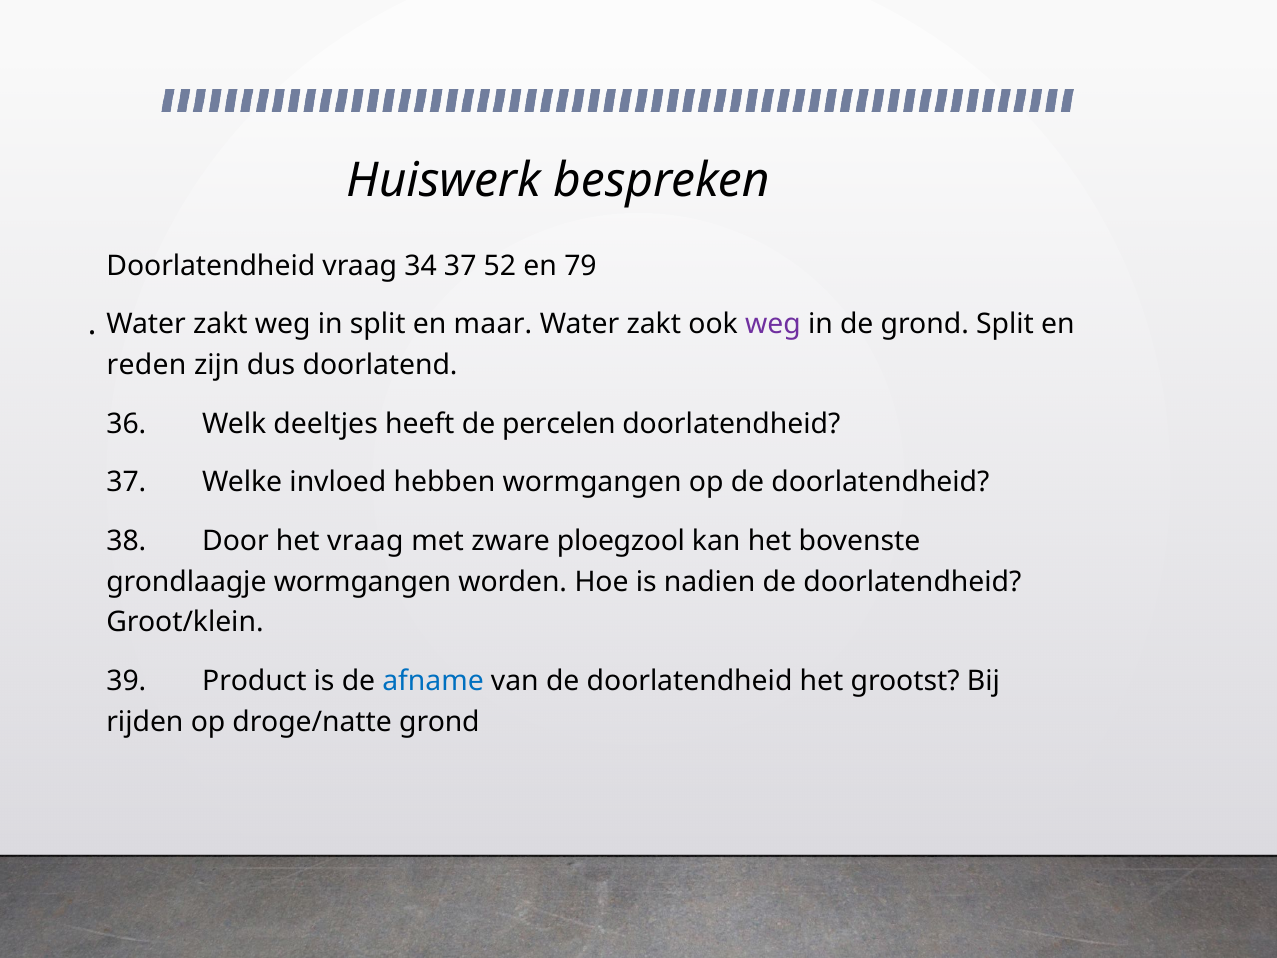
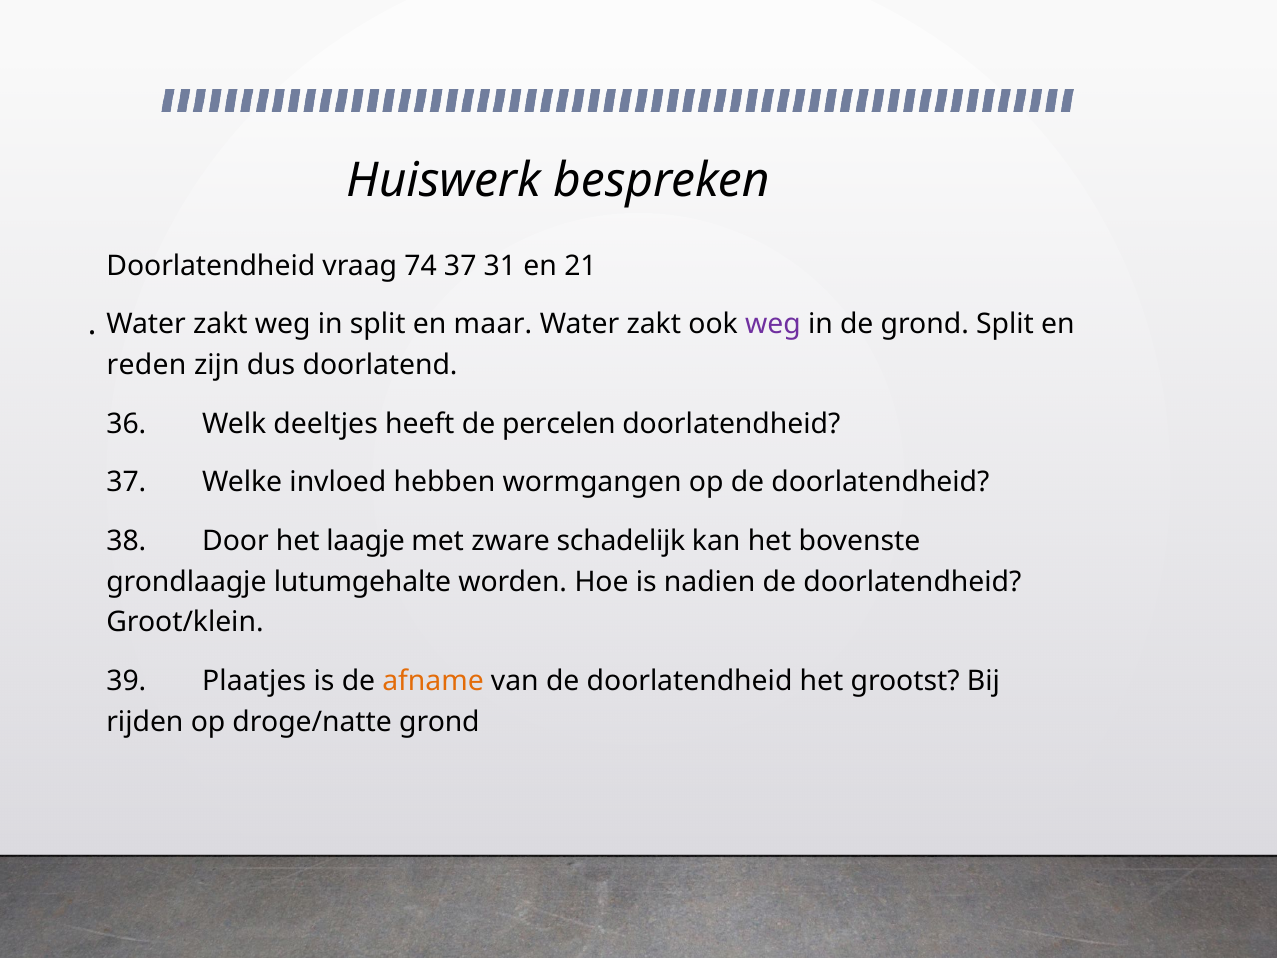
34: 34 -> 74
52: 52 -> 31
79: 79 -> 21
het vraag: vraag -> laagje
ploegzool: ploegzool -> schadelijk
grondlaagje wormgangen: wormgangen -> lutumgehalte
Product: Product -> Plaatjes
afname colour: blue -> orange
